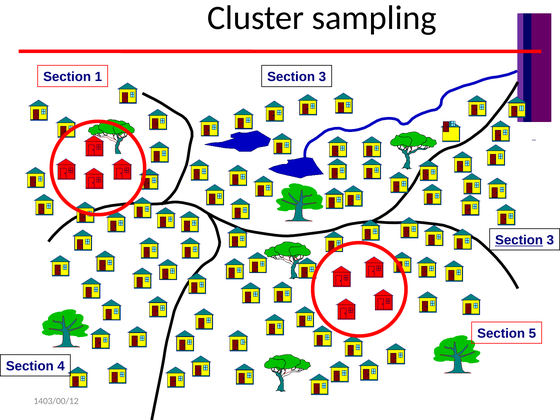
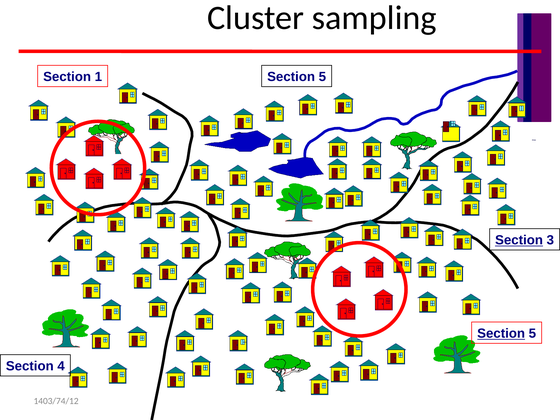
3 at (322, 77): 3 -> 5
Section at (501, 334) underline: none -> present
1403/00/12: 1403/00/12 -> 1403/74/12
